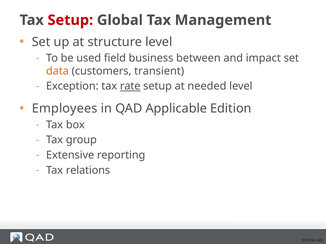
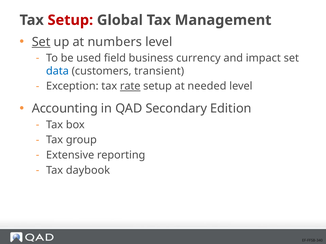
Set at (41, 42) underline: none -> present
structure: structure -> numbers
between: between -> currency
data colour: orange -> blue
Employees: Employees -> Accounting
Applicable: Applicable -> Secondary
relations: relations -> daybook
